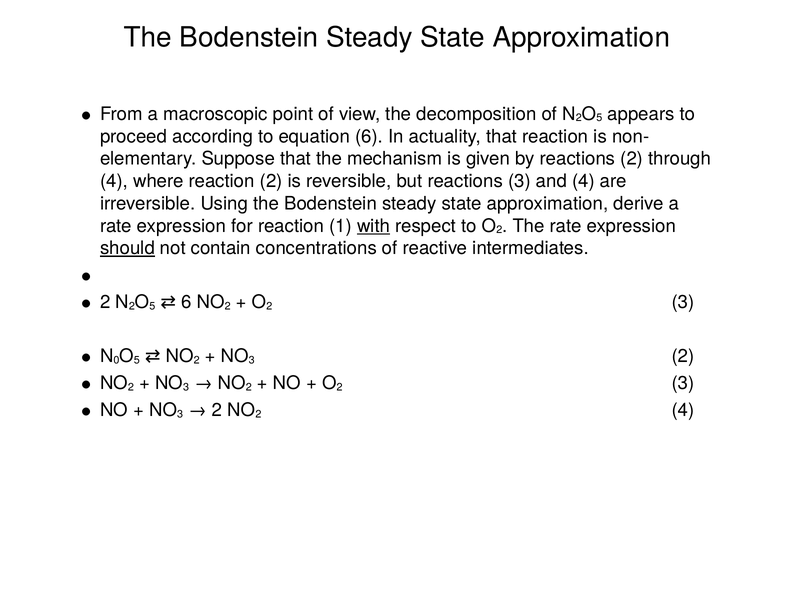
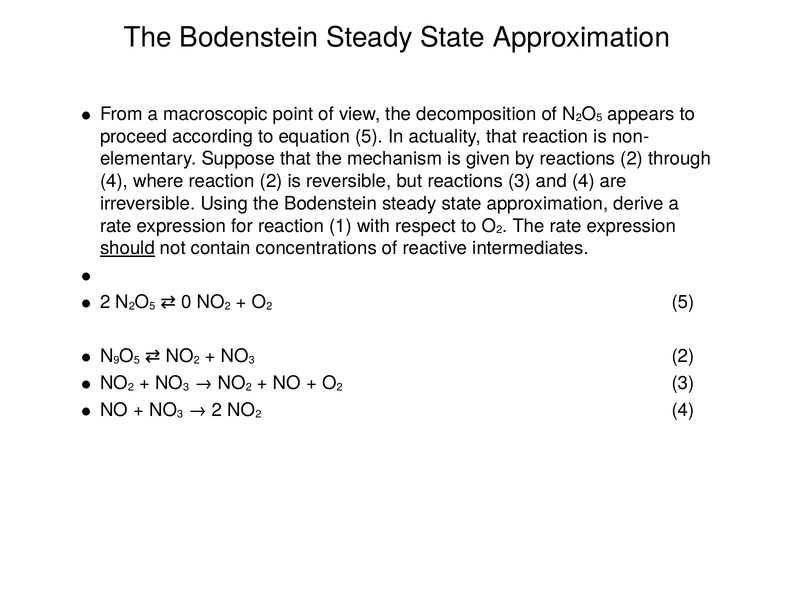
equation 6: 6 -> 5
with underline: present -> none
6 at (186, 302): 6 -> 0
3 at (683, 302): 3 -> 5
0: 0 -> 9
